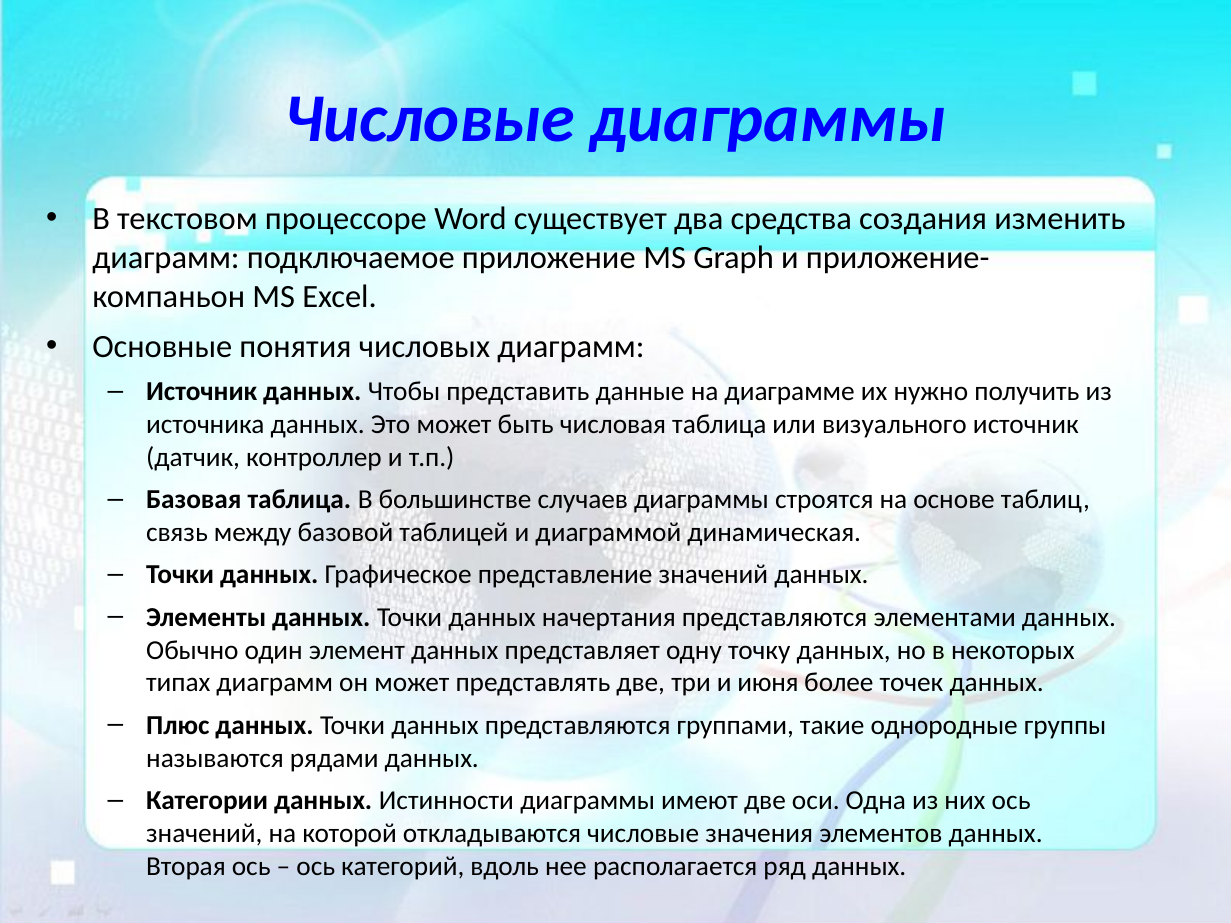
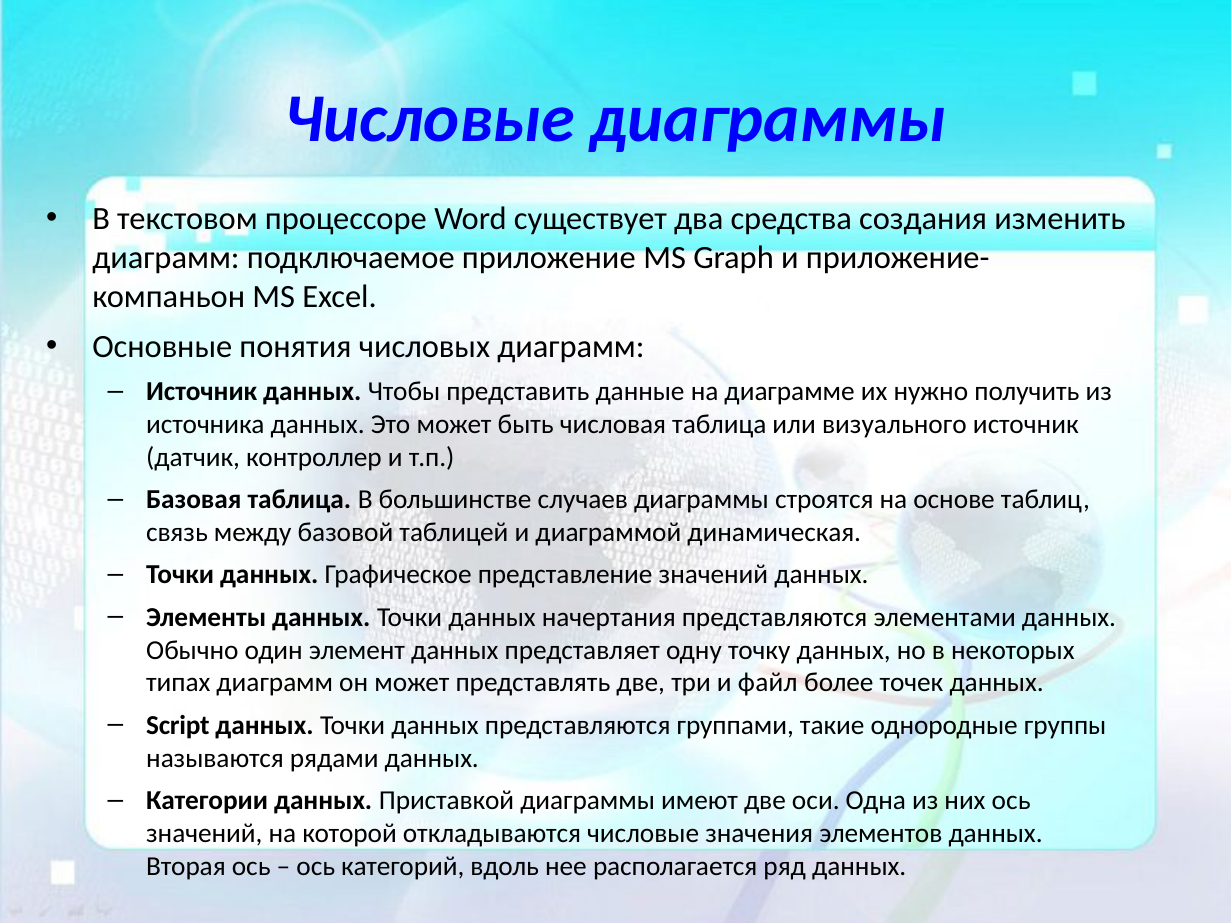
июня: июня -> файл
Плюс: Плюс -> Script
Истинности: Истинности -> Приставкой
